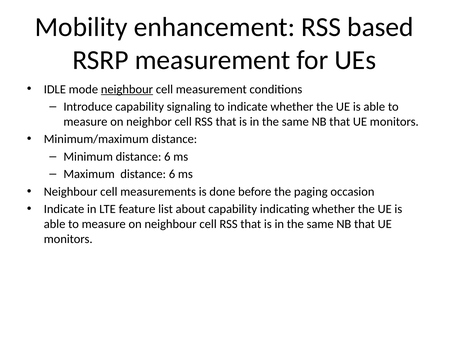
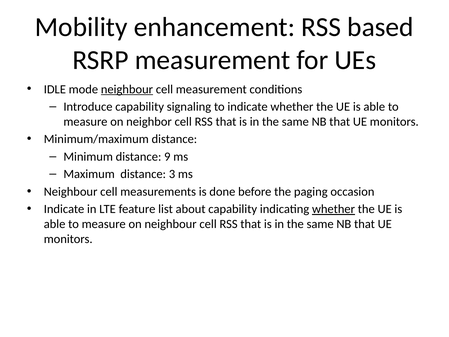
Minimum distance 6: 6 -> 9
Maximum distance 6: 6 -> 3
whether at (333, 209) underline: none -> present
